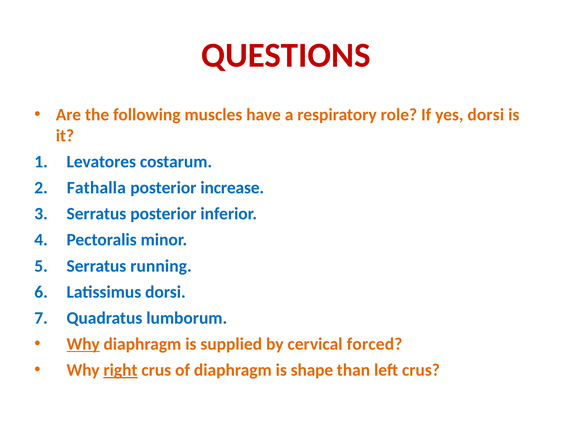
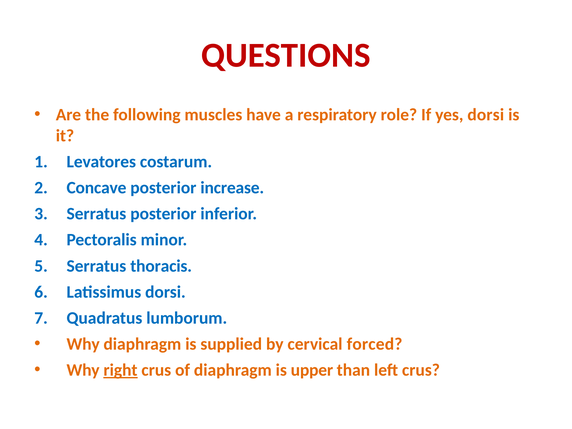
Fathalla: Fathalla -> Concave
running: running -> thoracis
Why at (83, 344) underline: present -> none
shape: shape -> upper
